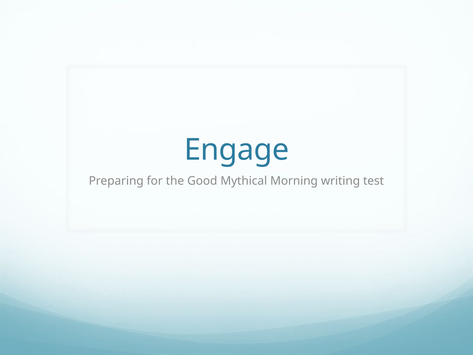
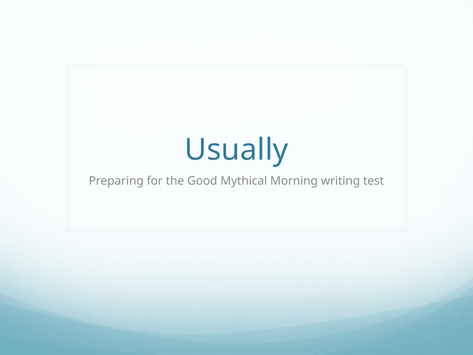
Engage: Engage -> Usually
